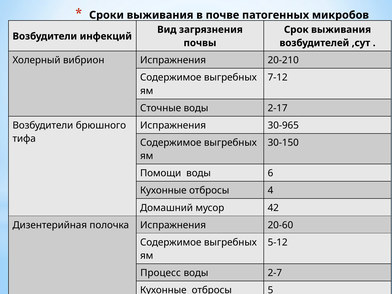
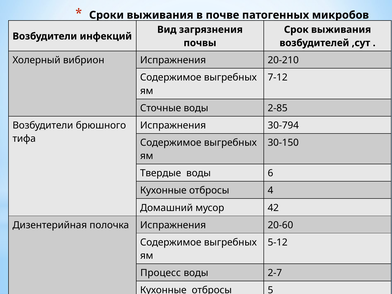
2-17: 2-17 -> 2-85
30-965: 30-965 -> 30-794
Помощи: Помощи -> Твердые
